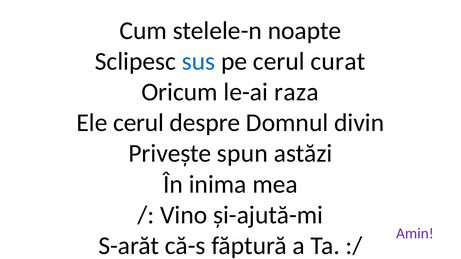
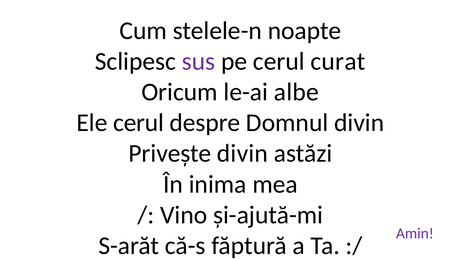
sus colour: blue -> purple
raza: raza -> albe
Privește spun: spun -> divin
